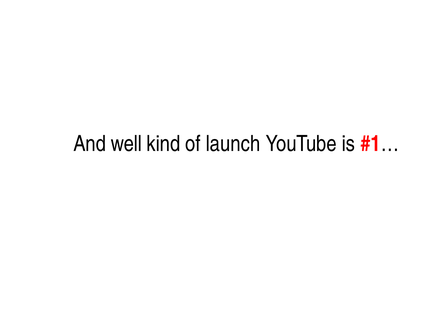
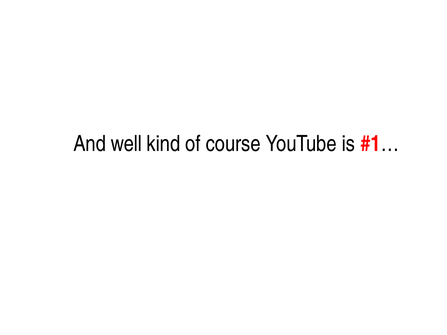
launch: launch -> course
